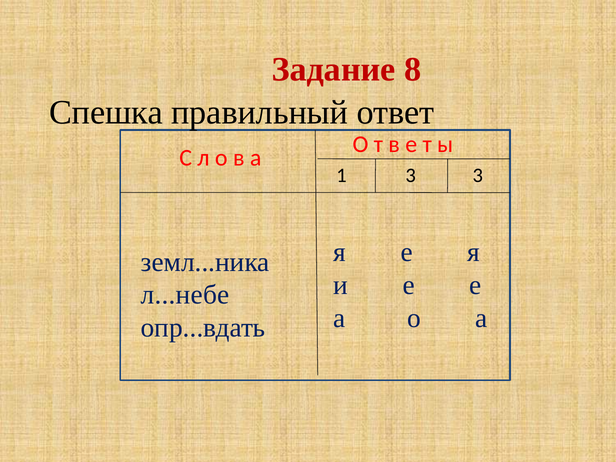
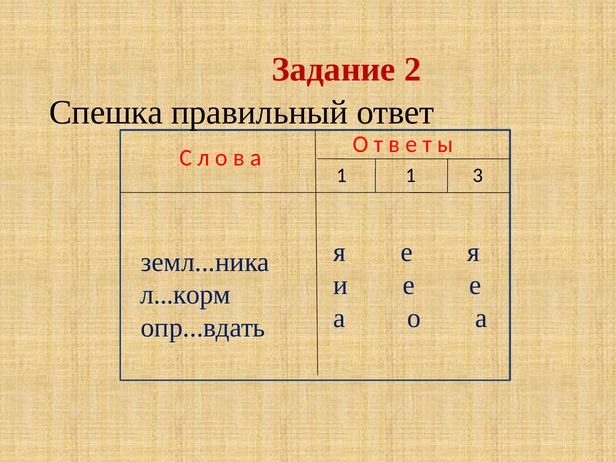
8: 8 -> 2
1 3: 3 -> 1
л...небе: л...небе -> л...корм
